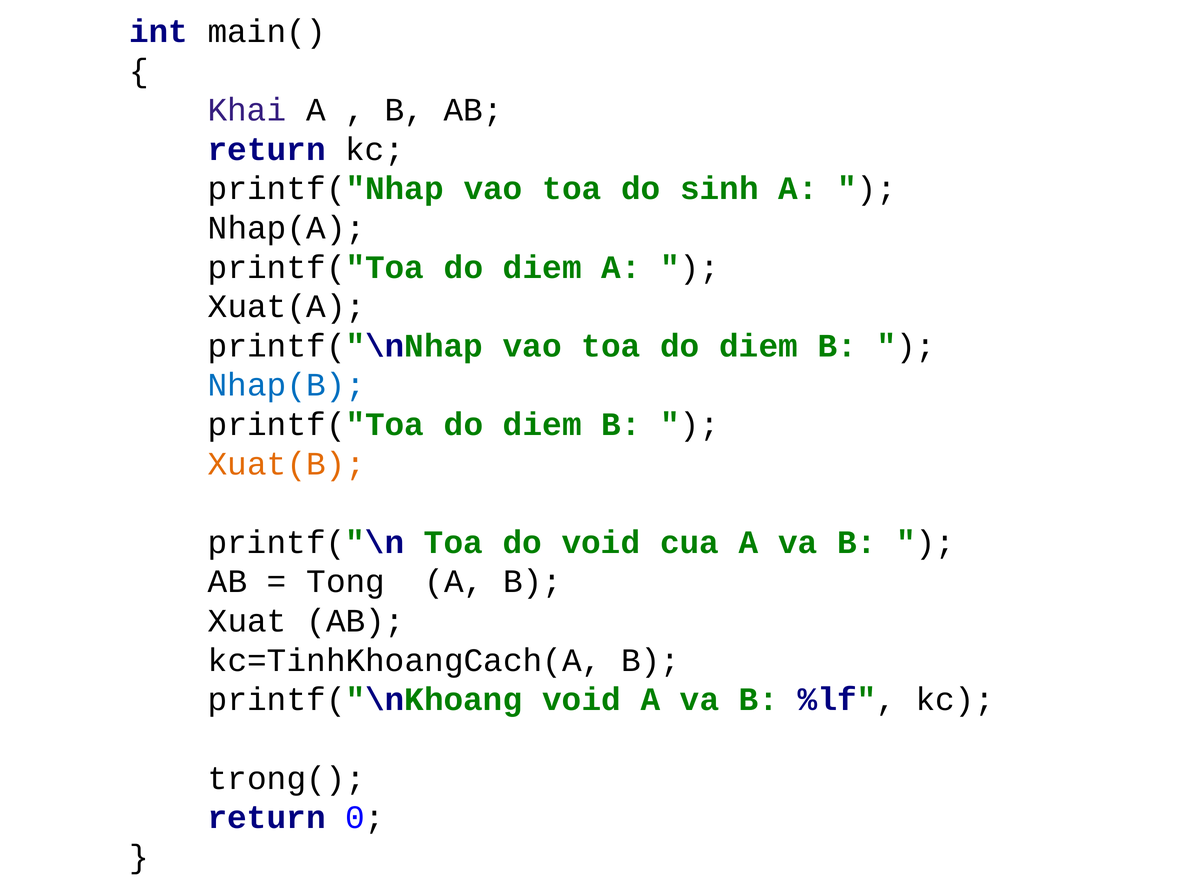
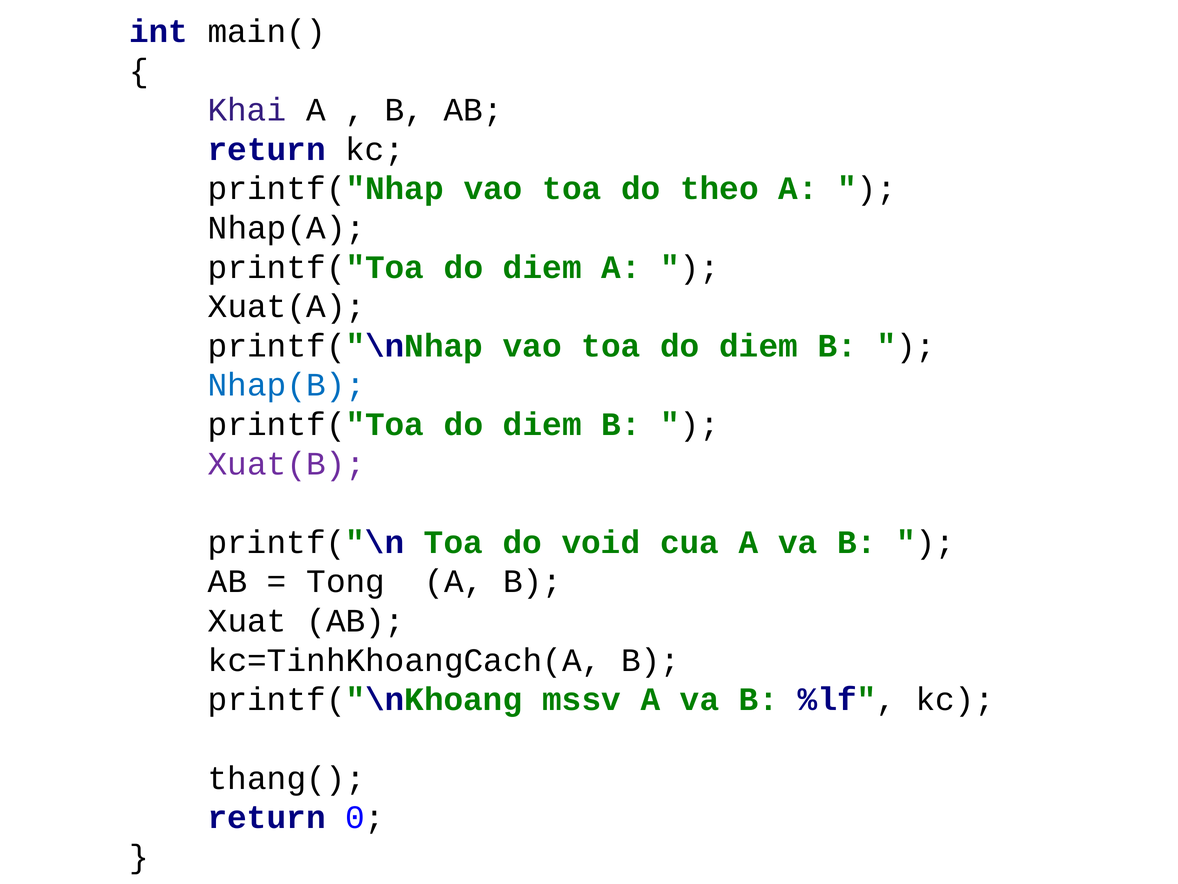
sinh: sinh -> theo
Xuat(B colour: orange -> purple
printf("\nKhoang void: void -> mssv
trong(: trong( -> thang(
